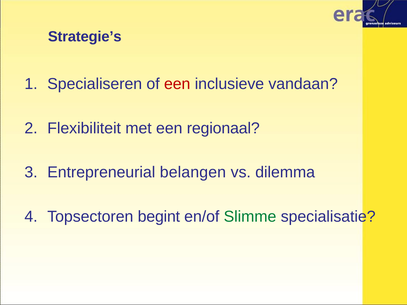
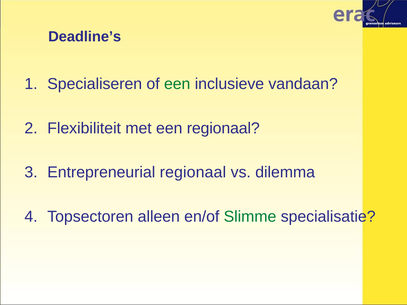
Strategie’s: Strategie’s -> Deadline’s
een at (177, 84) colour: red -> green
Entrepreneurial belangen: belangen -> regionaal
begint: begint -> alleen
